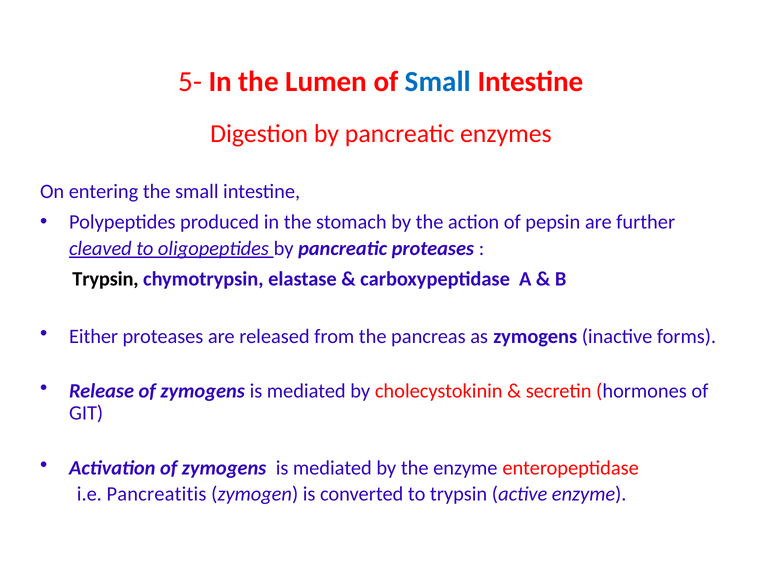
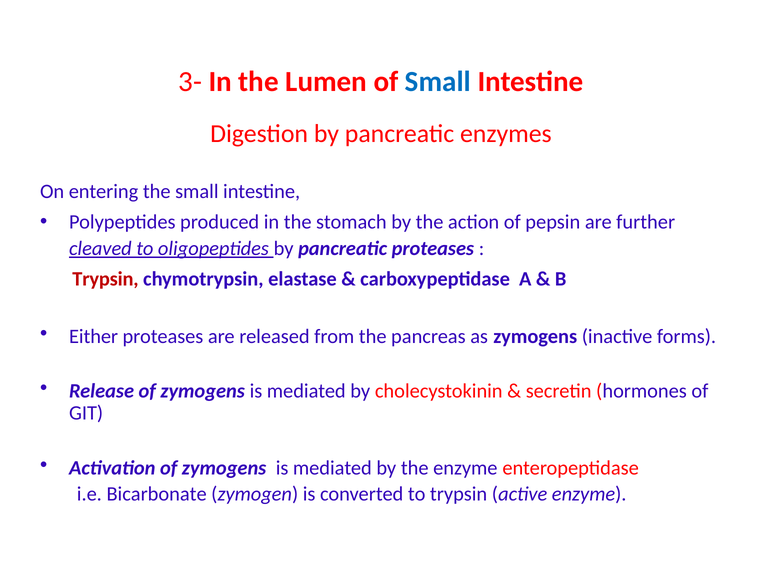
5-: 5- -> 3-
Trypsin at (105, 279) colour: black -> red
Pancreatitis: Pancreatitis -> Bicarbonate
